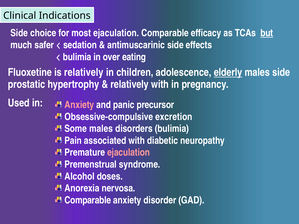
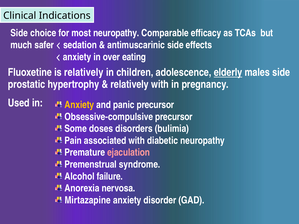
most ejaculation: ejaculation -> neuropathy
but underline: present -> none
bulimia at (77, 57): bulimia -> anxiety
Anxiety at (79, 105) colour: pink -> yellow
Obsessive-compulsive excretion: excretion -> precursor
Some males: males -> doses
doses: doses -> failure
Comparable at (88, 200): Comparable -> Mirtazapine
